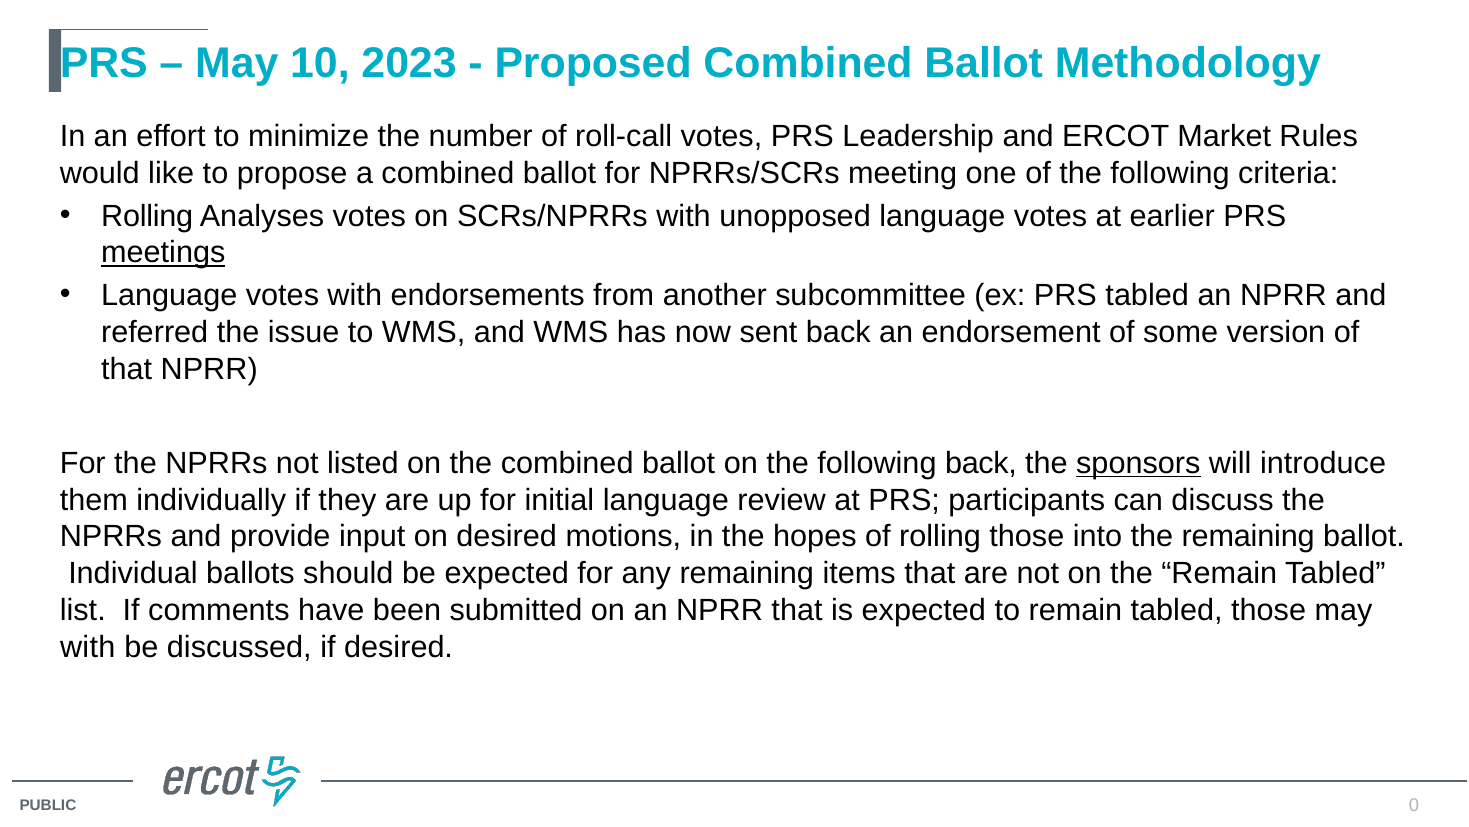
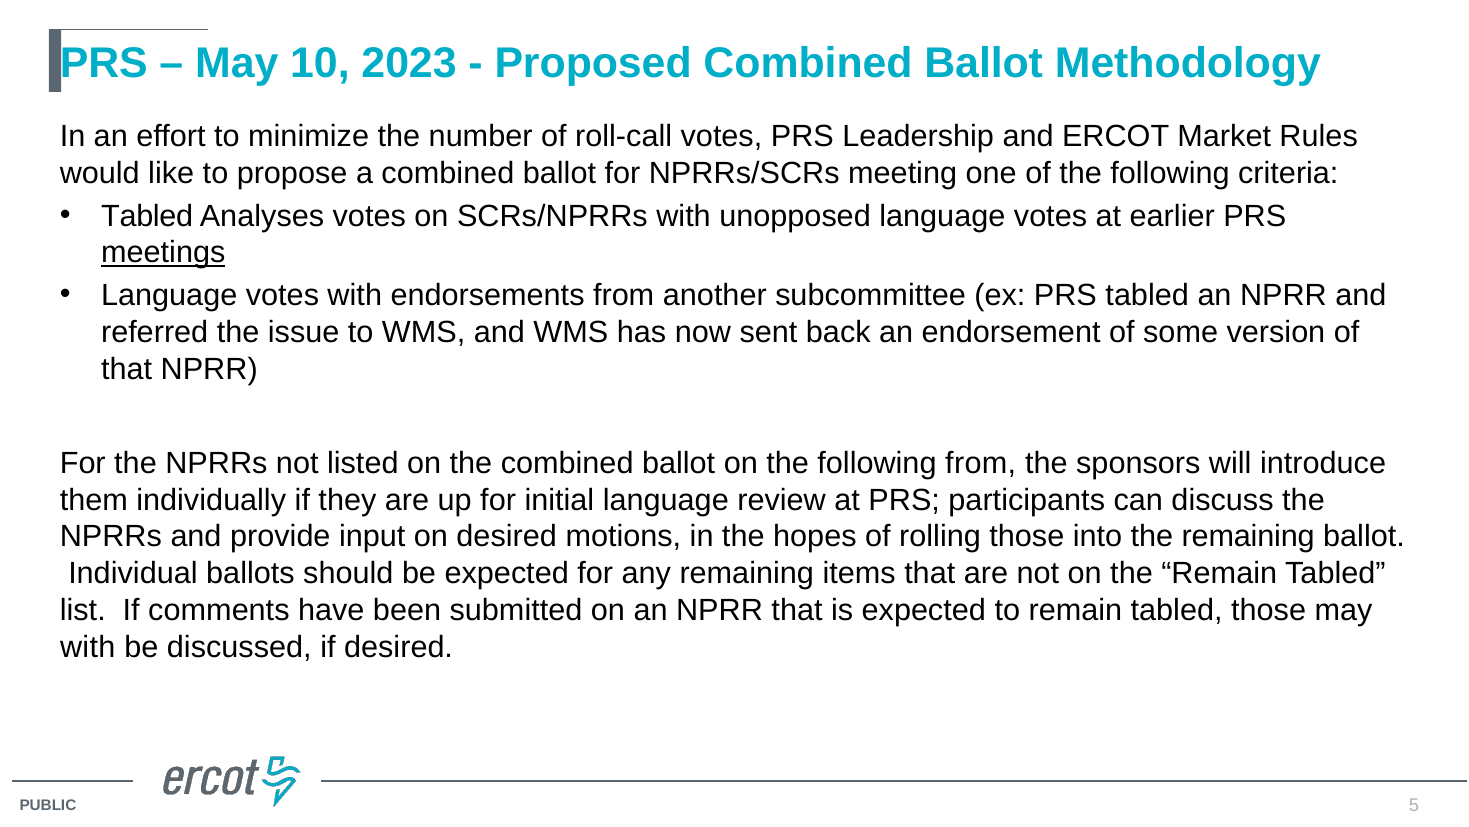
Rolling at (147, 216): Rolling -> Tabled
following back: back -> from
sponsors underline: present -> none
0: 0 -> 5
